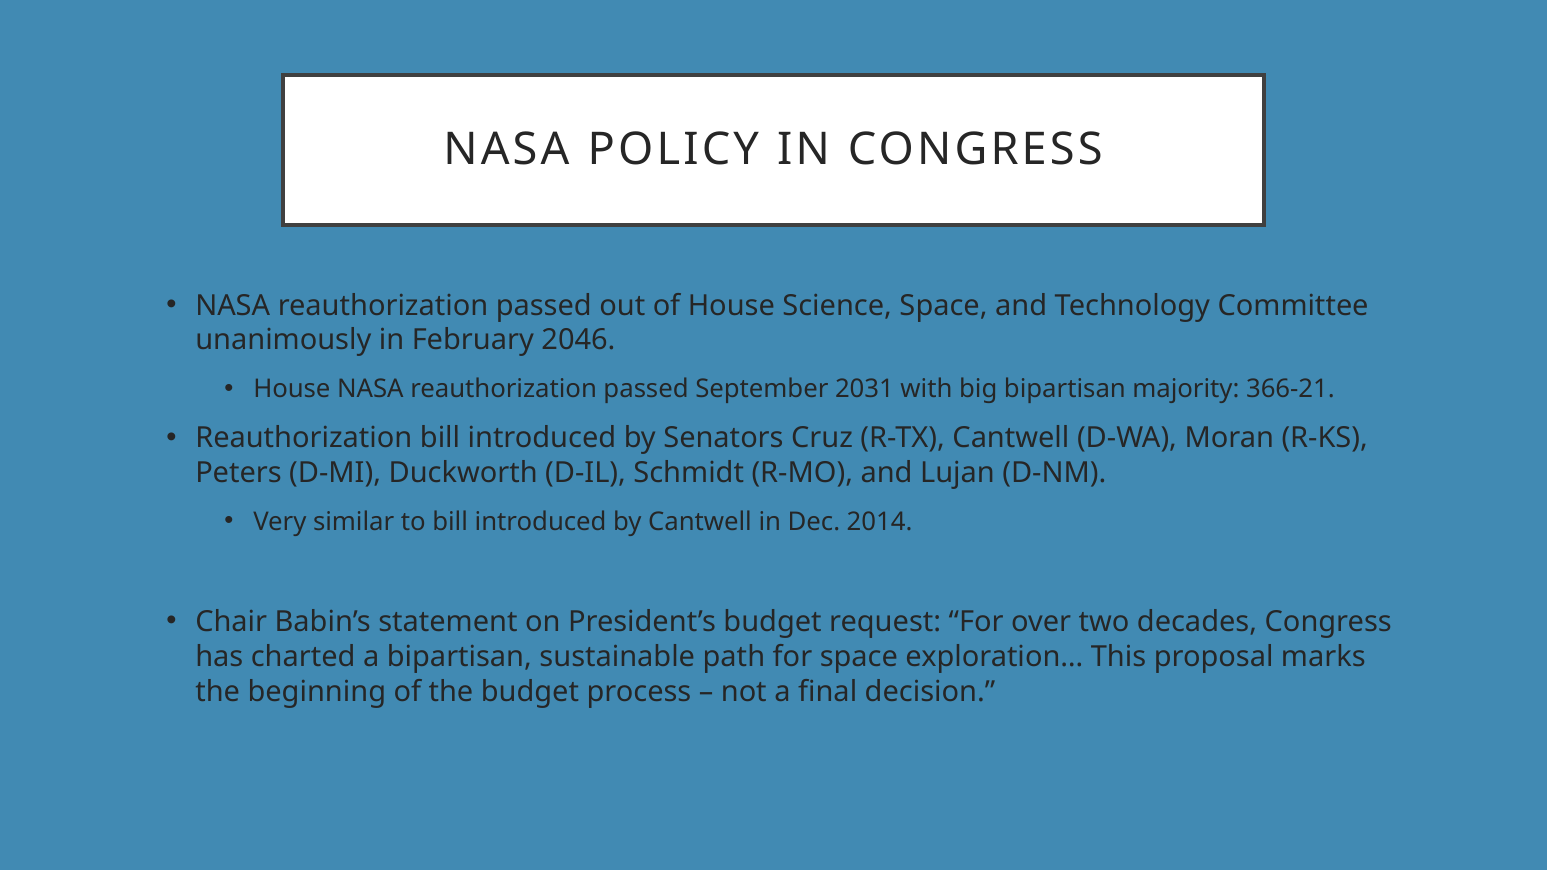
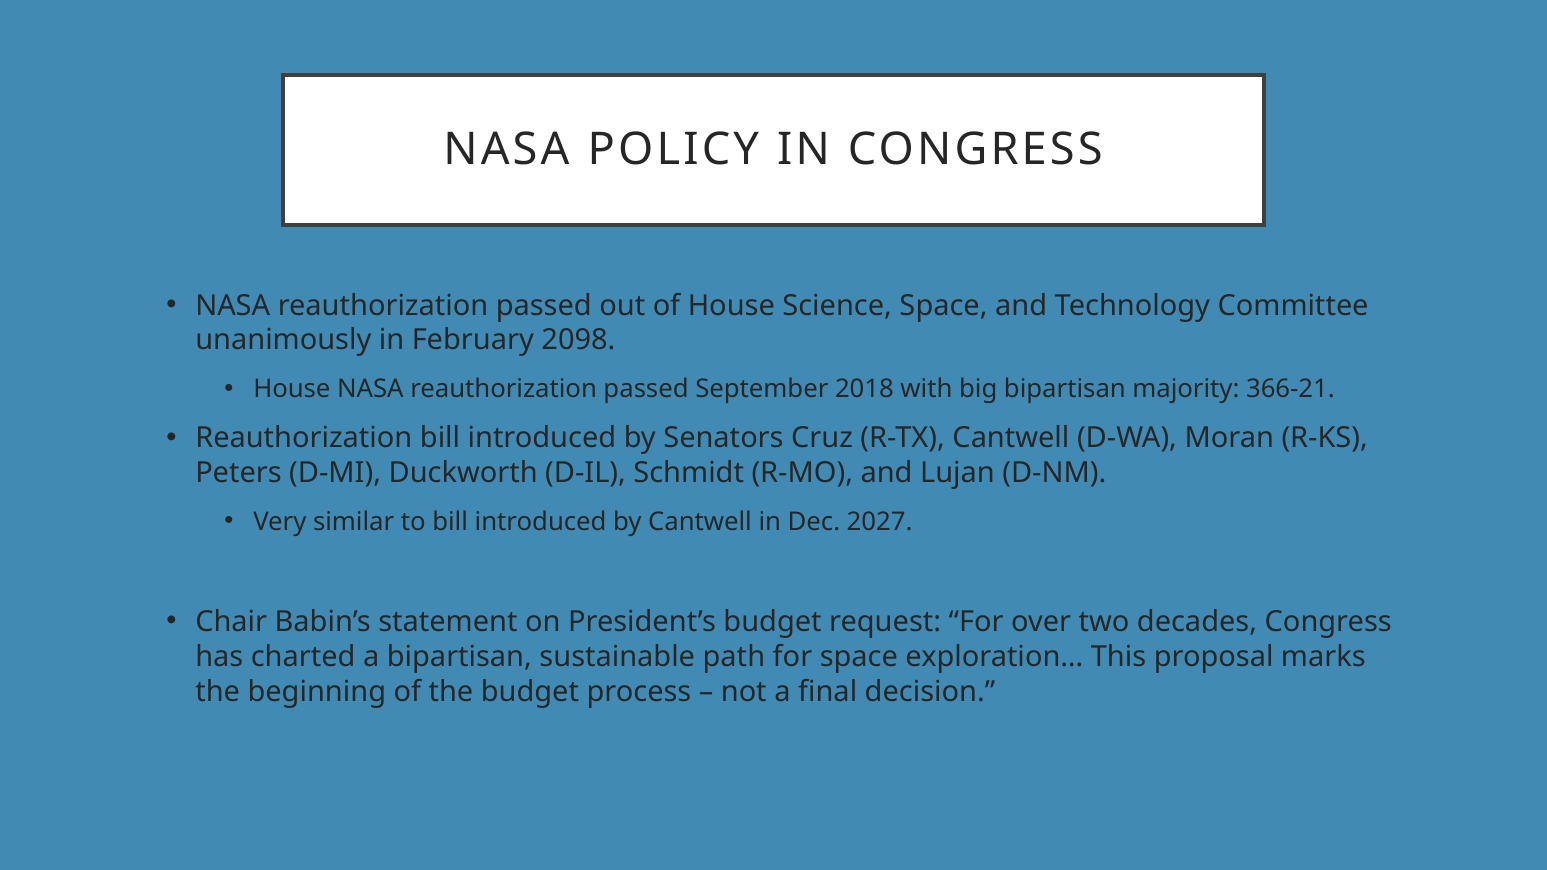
2046: 2046 -> 2098
2031: 2031 -> 2018
2014: 2014 -> 2027
